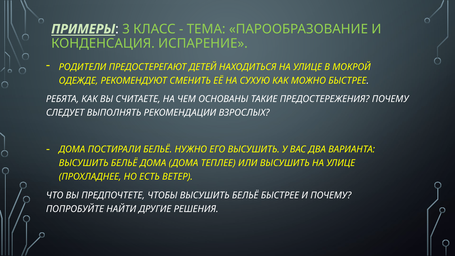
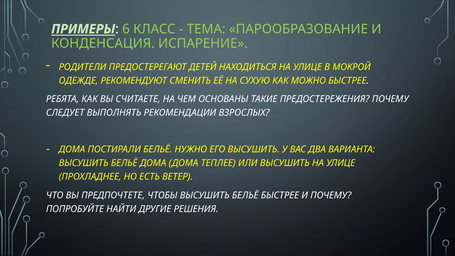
3: 3 -> 6
